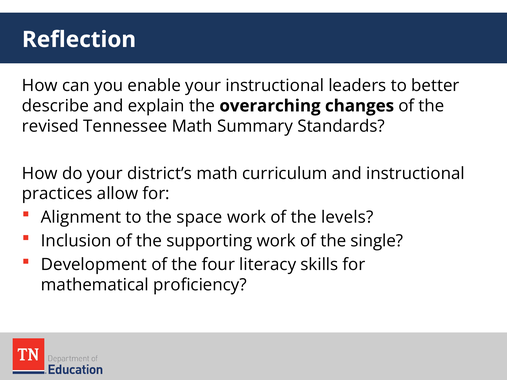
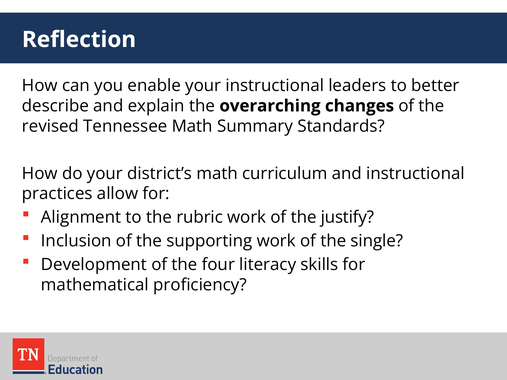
space: space -> rubric
levels: levels -> justify
